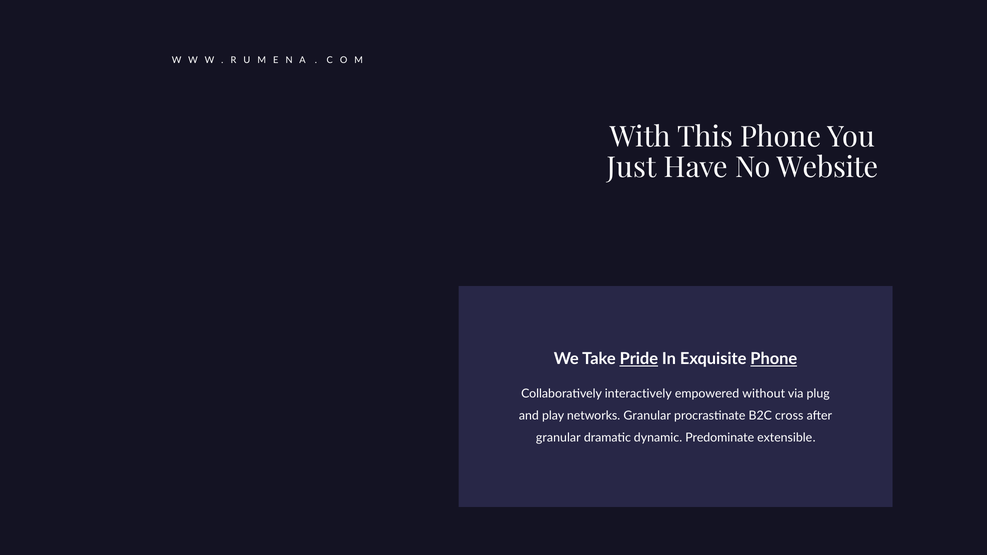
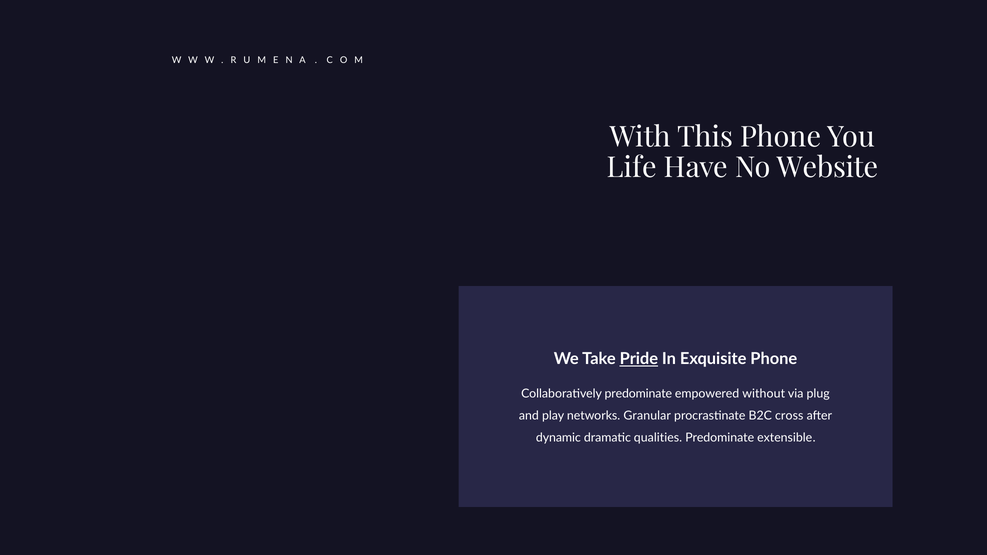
Just: Just -> Life
Phone at (774, 359) underline: present -> none
Collaboratively interactively: interactively -> predominate
granular at (558, 438): granular -> dynamic
dynamic: dynamic -> qualities
